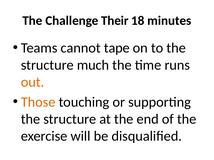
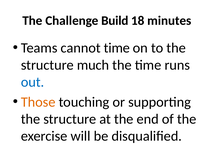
Their: Their -> Build
cannot tape: tape -> time
out colour: orange -> blue
